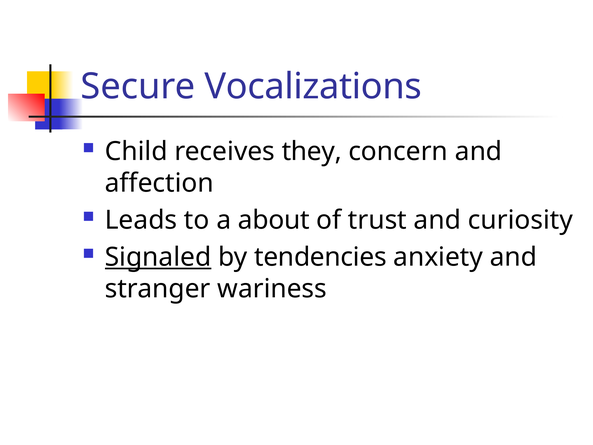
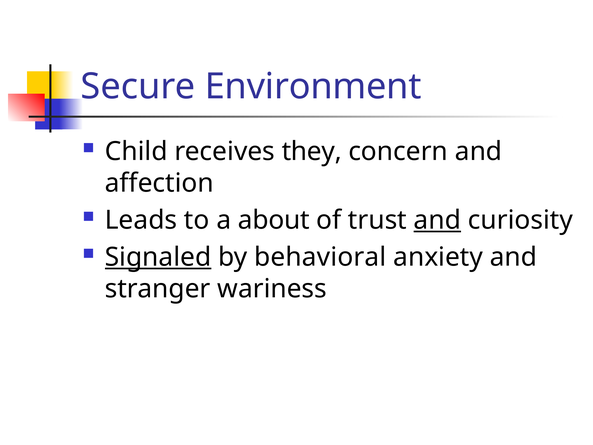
Vocalizations: Vocalizations -> Environment
and at (437, 220) underline: none -> present
tendencies: tendencies -> behavioral
